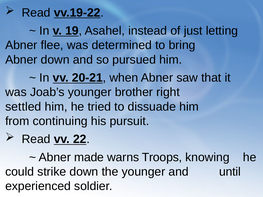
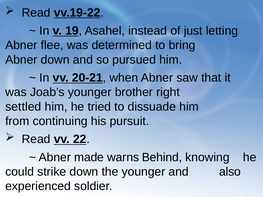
Troops: Troops -> Behind
until: until -> also
